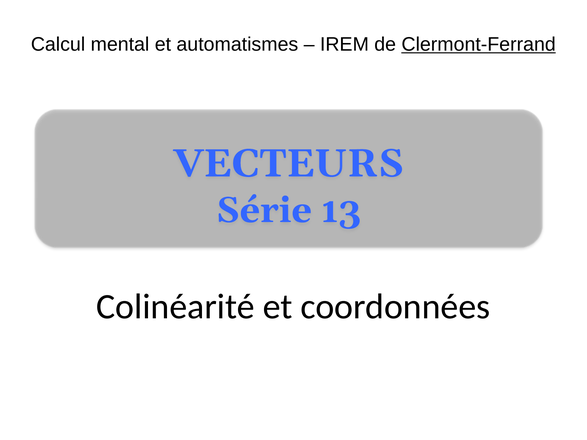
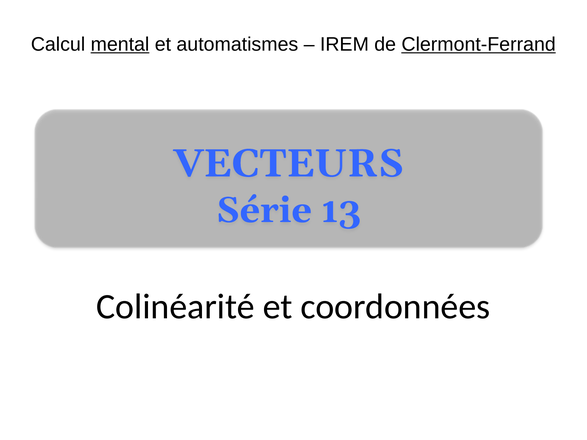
mental underline: none -> present
